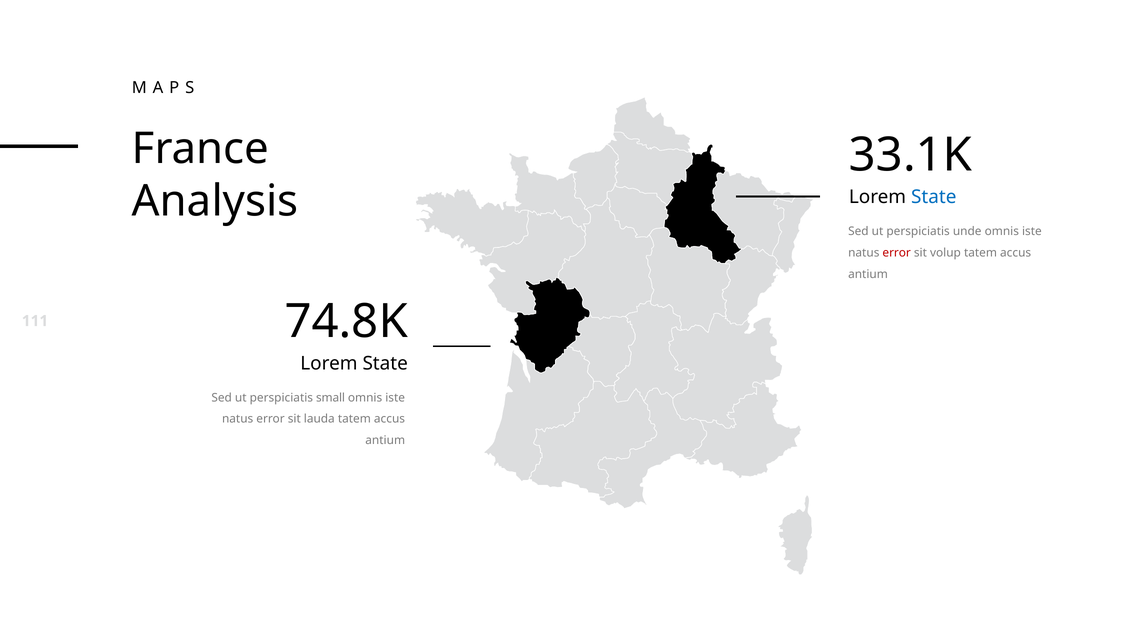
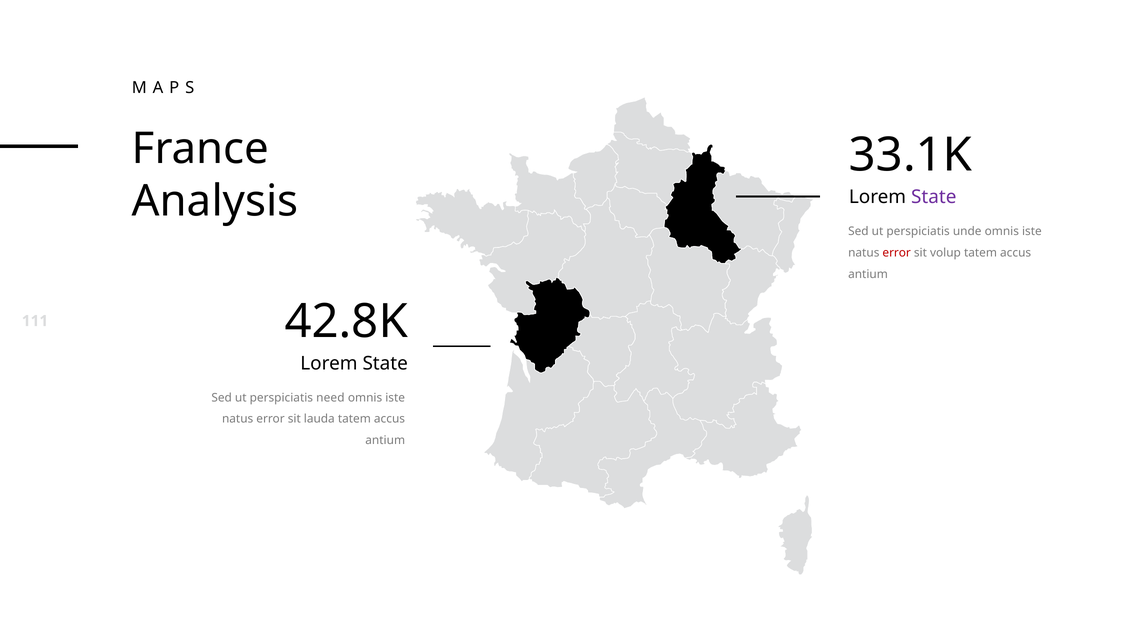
State at (934, 197) colour: blue -> purple
74.8K: 74.8K -> 42.8K
small: small -> need
